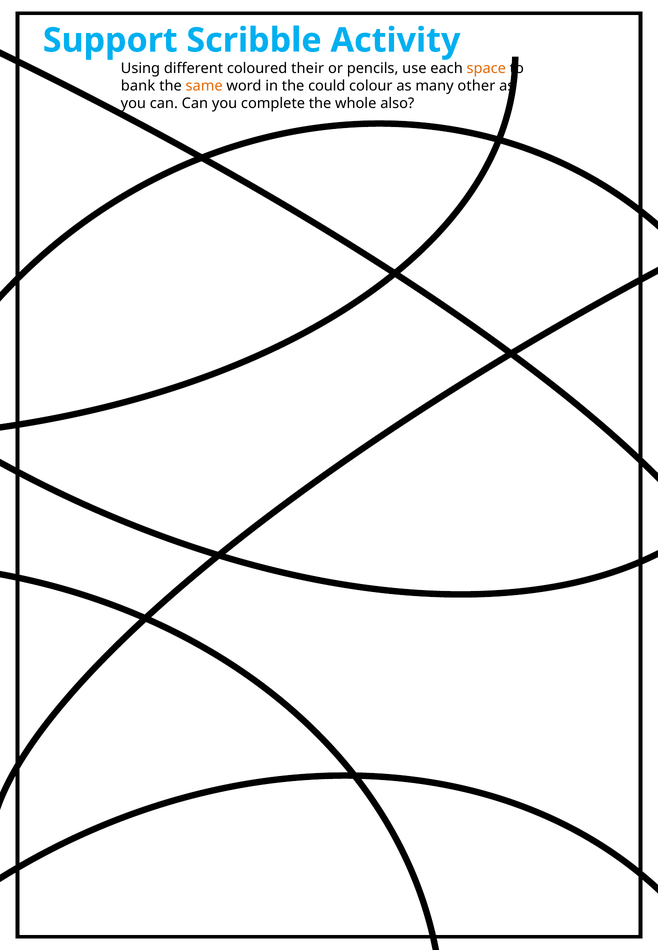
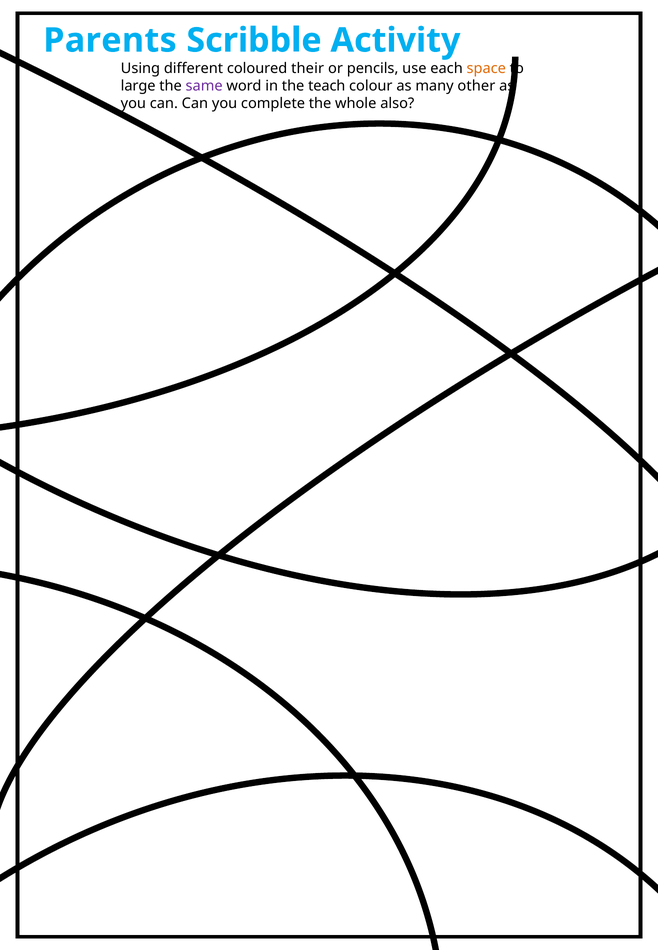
Support: Support -> Parents
bank: bank -> large
same colour: orange -> purple
could: could -> teach
